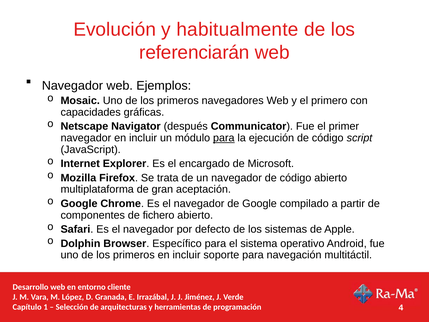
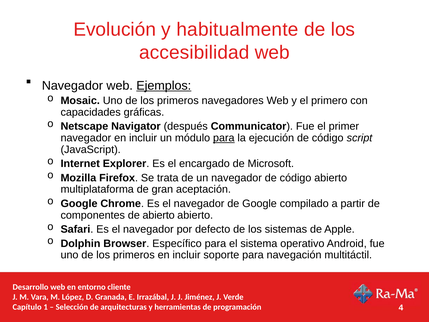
referenciarán: referenciarán -> accesibilidad
Ejemplos underline: none -> present
de fichero: fichero -> abierto
